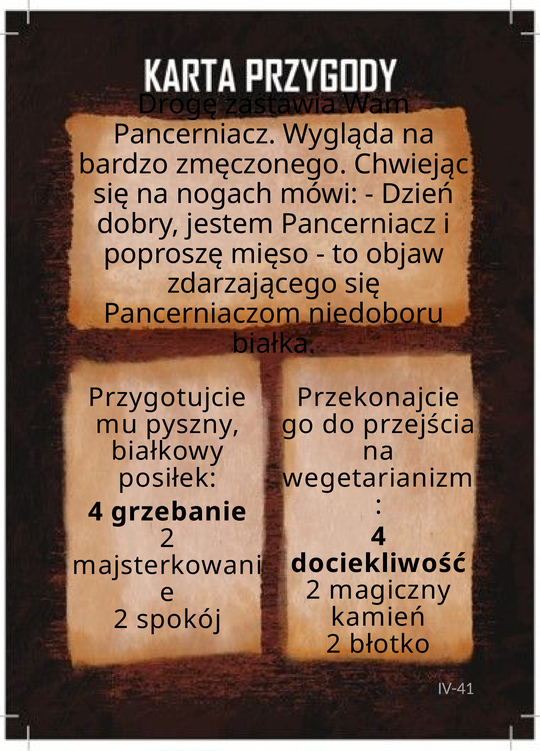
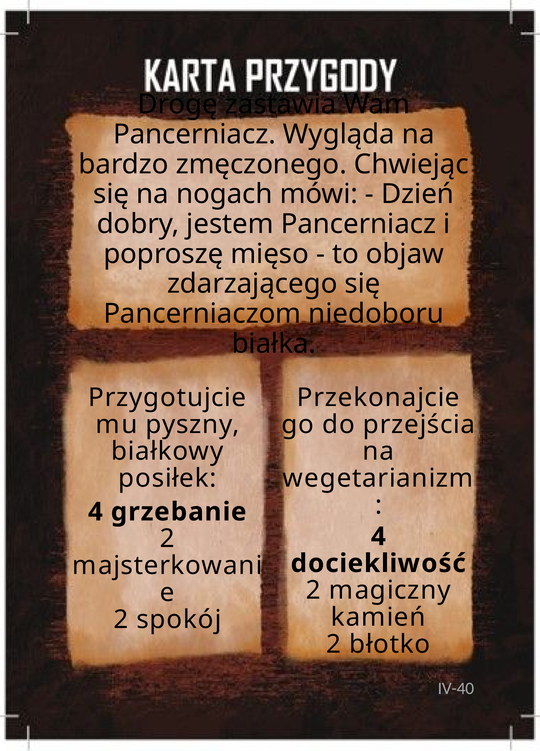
IV-41: IV-41 -> IV-40
